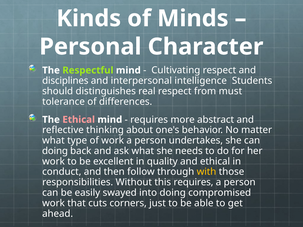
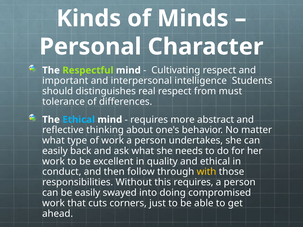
disciplines: disciplines -> important
Ethical at (79, 120) colour: pink -> light blue
doing at (55, 151): doing -> easily
